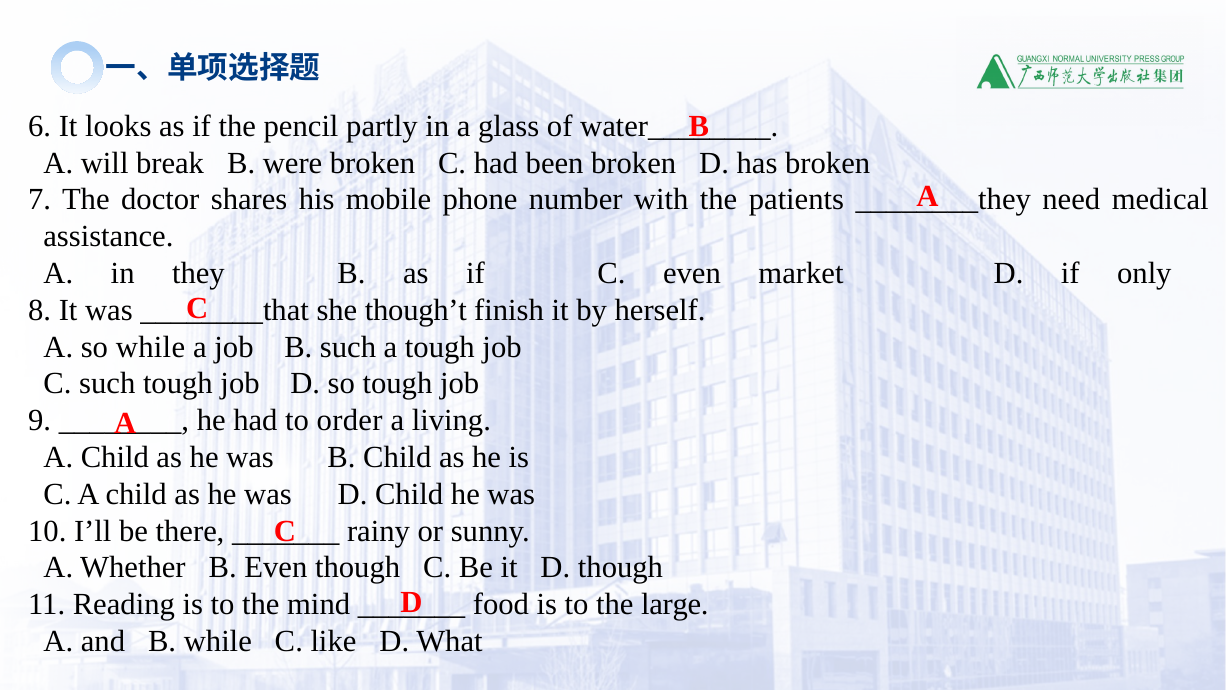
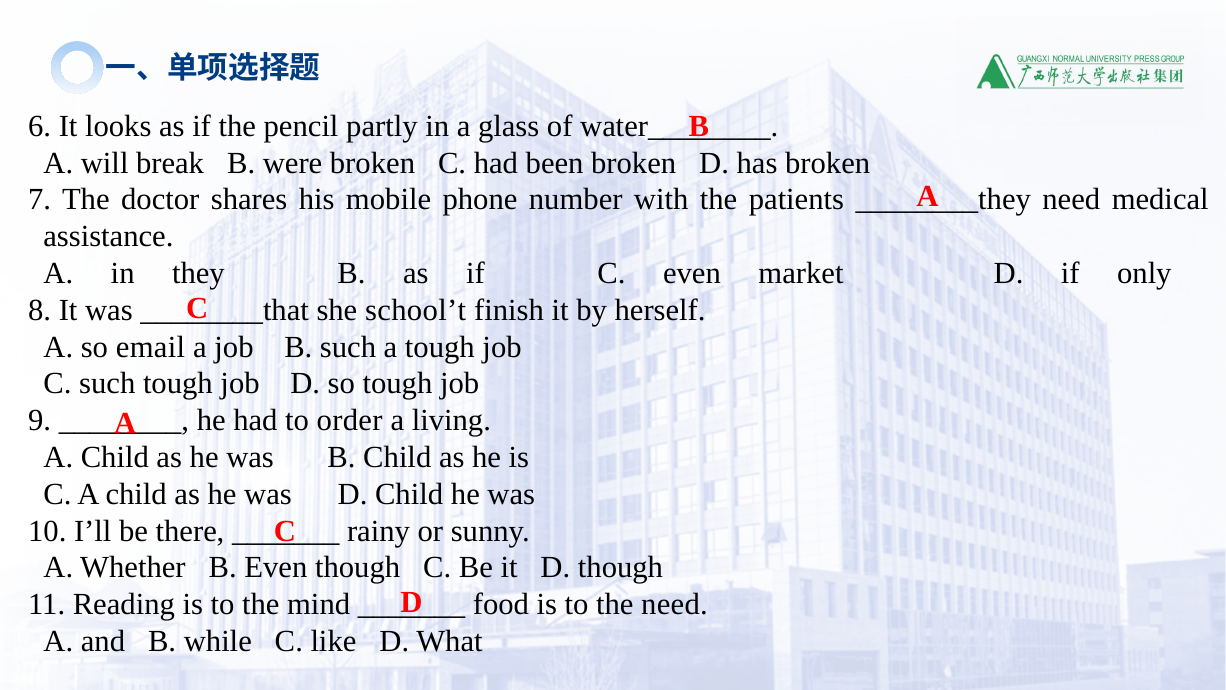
though’t: though’t -> school’t
so while: while -> email
the large: large -> need
